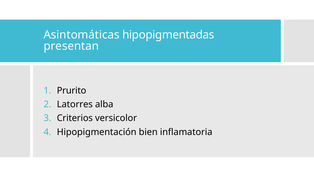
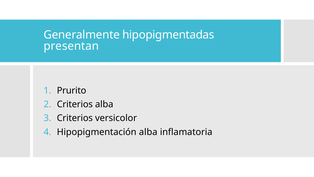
Asintomáticas: Asintomáticas -> Generalmente
Latorres at (75, 104): Latorres -> Criterios
Hipopigmentación bien: bien -> alba
